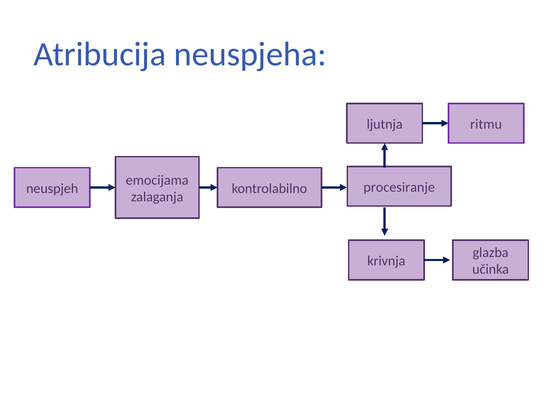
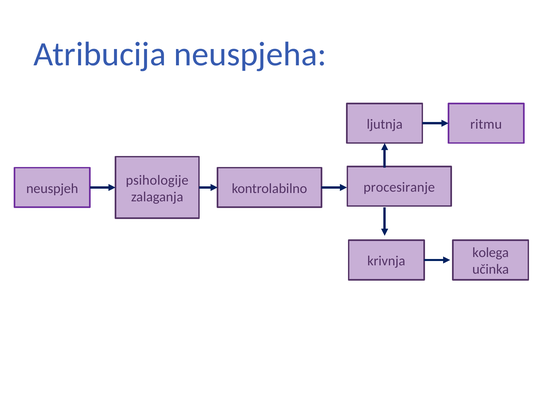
emocijama: emocijama -> psihologije
glazba: glazba -> kolega
